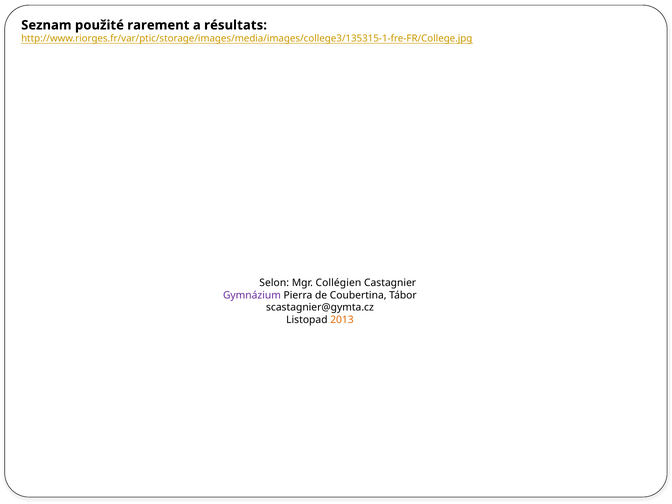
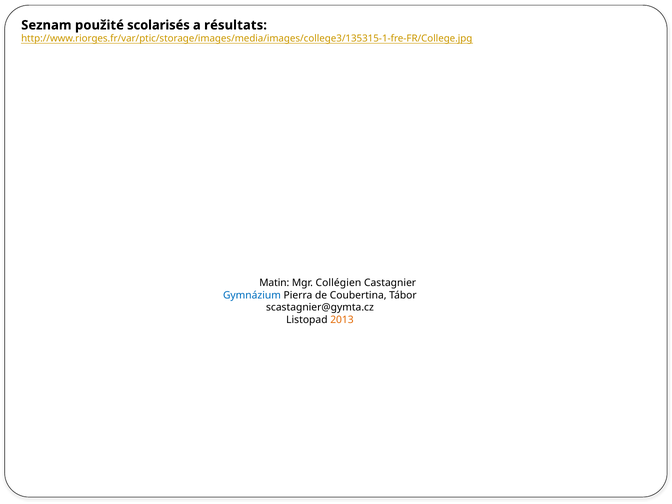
rarement: rarement -> scolarisés
Selon: Selon -> Matin
Gymnázium colour: purple -> blue
